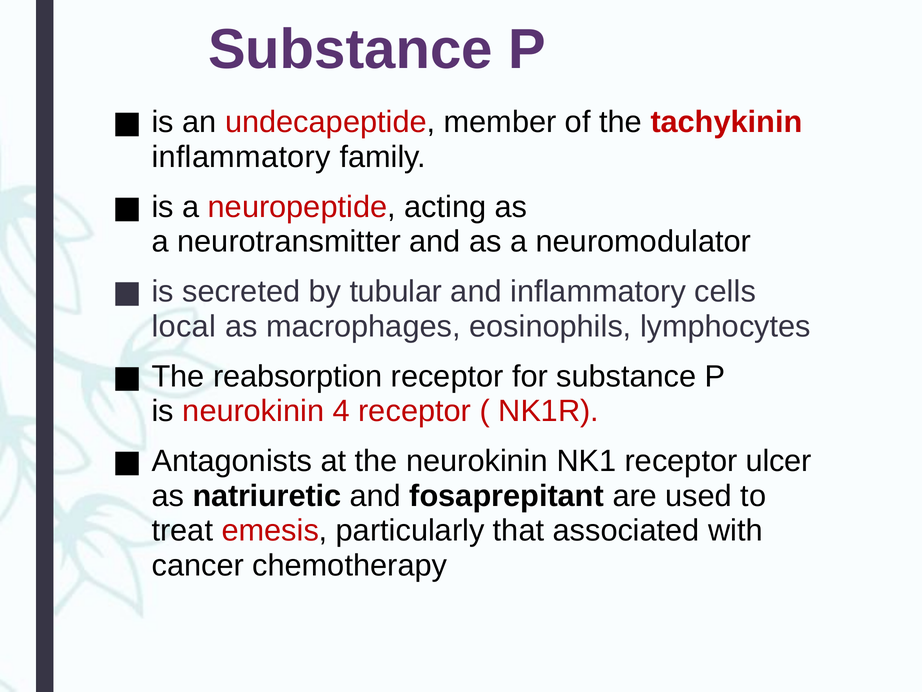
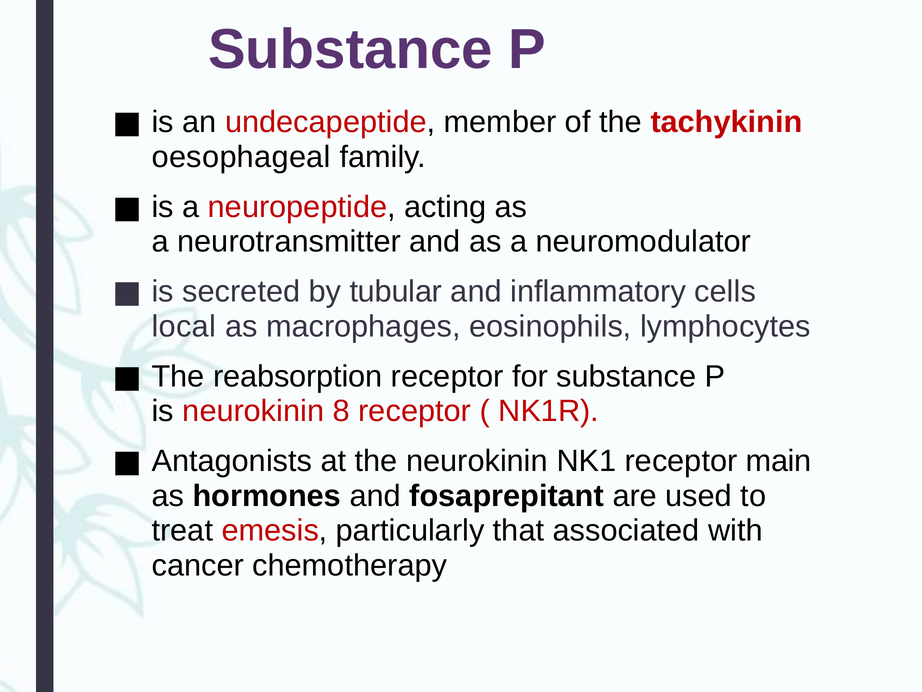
inflammatory at (241, 157): inflammatory -> oesophageal
4: 4 -> 8
ulcer: ulcer -> main
natriuretic: natriuretic -> hormones
